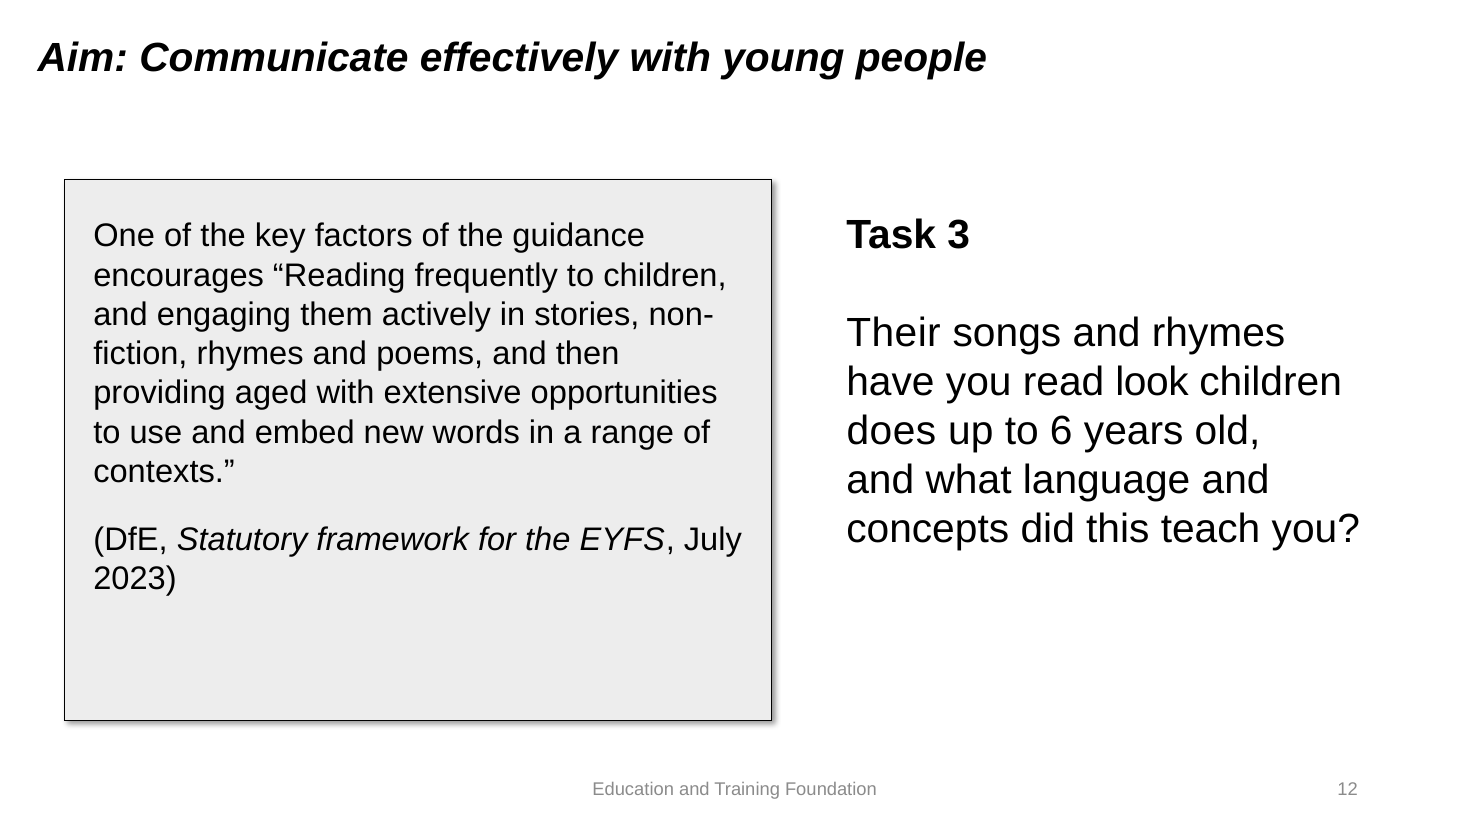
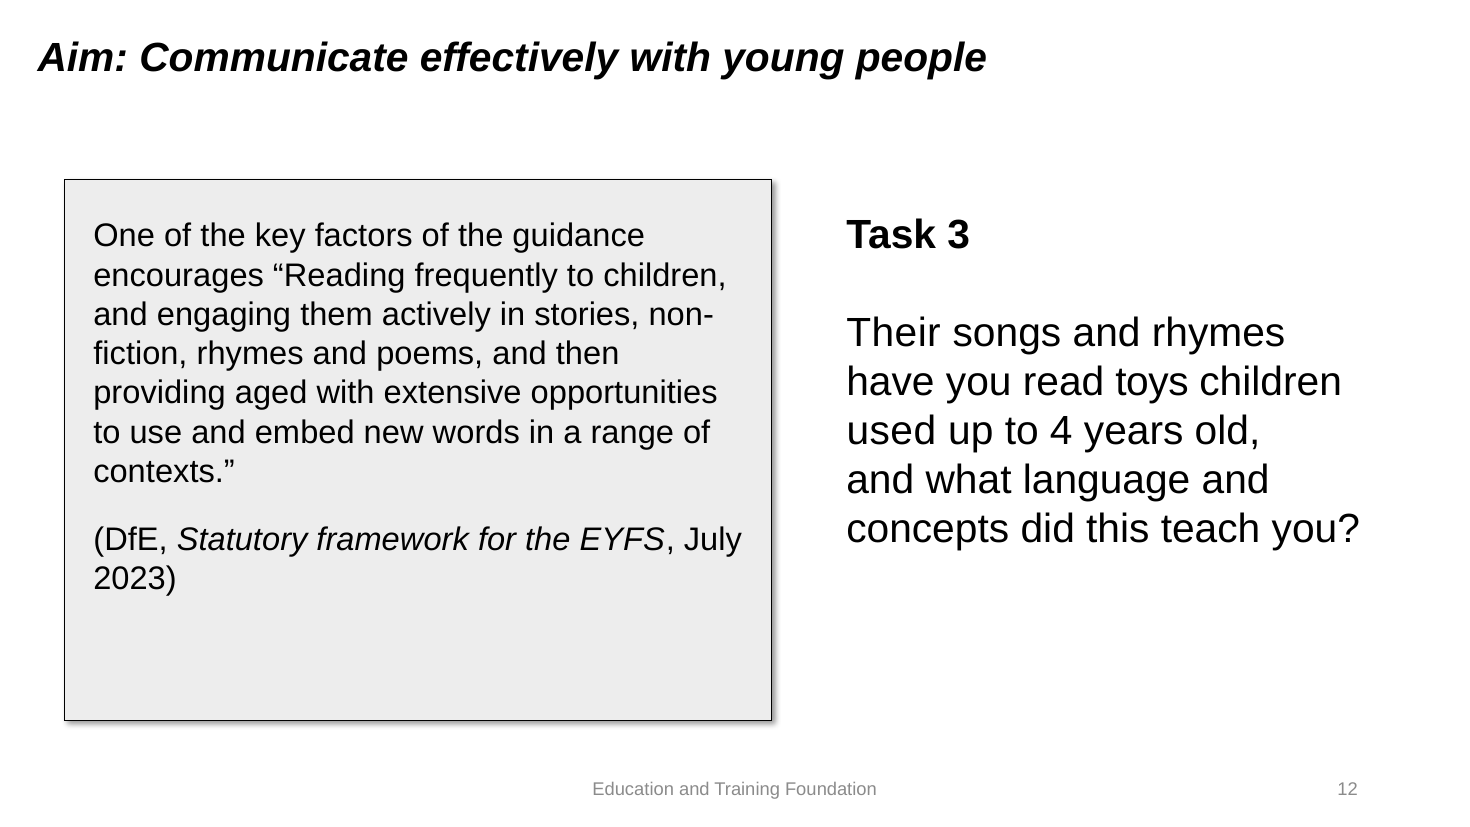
look: look -> toys
does: does -> used
6: 6 -> 4
